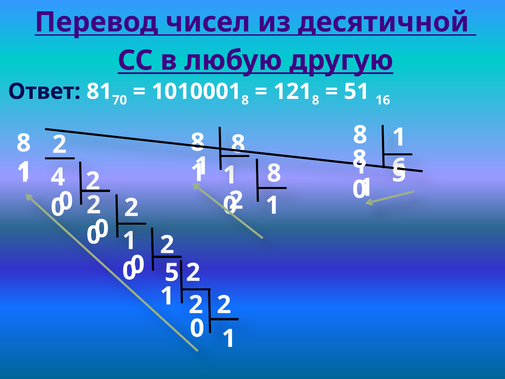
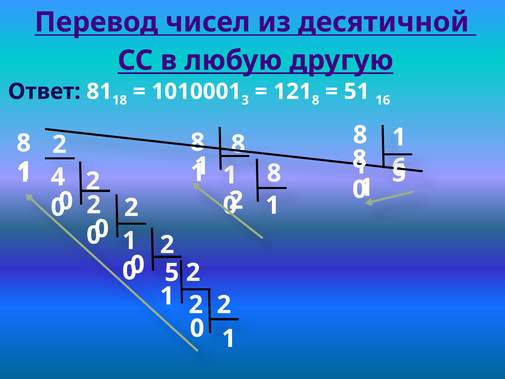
70: 70 -> 18
8 at (245, 100): 8 -> 3
